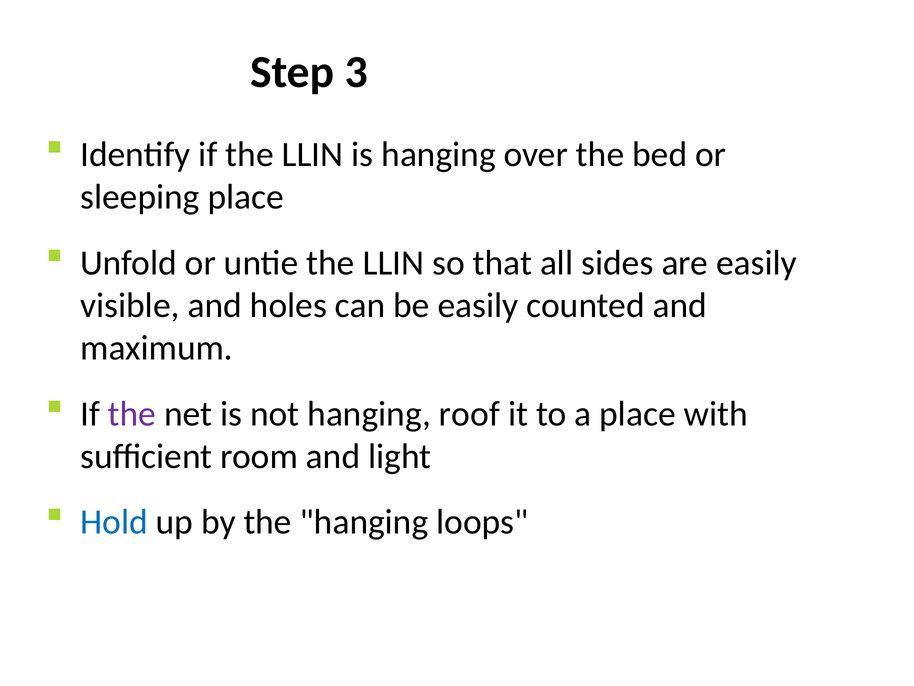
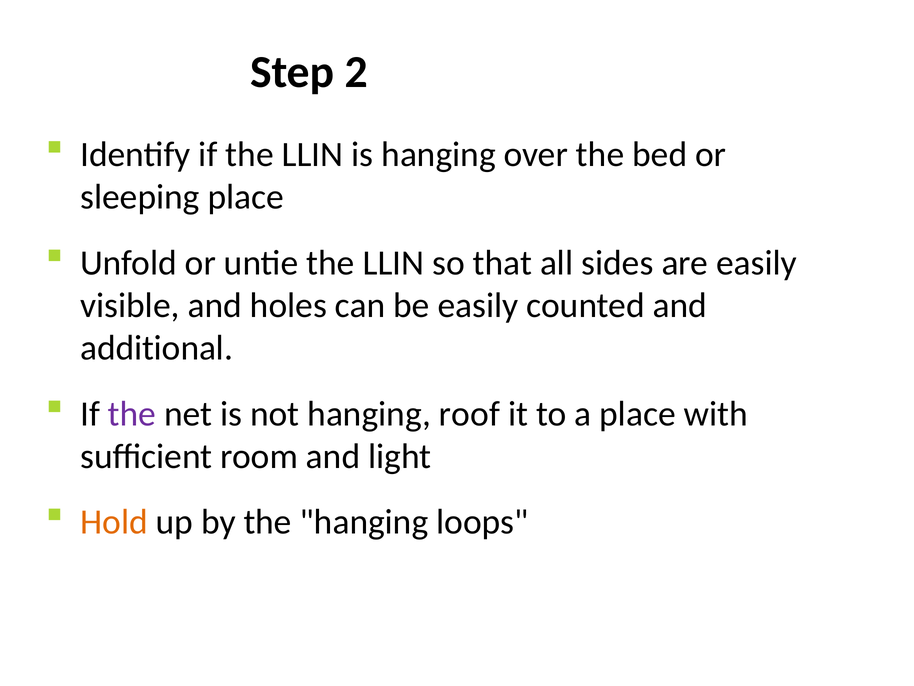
3: 3 -> 2
maximum: maximum -> additional
Hold colour: blue -> orange
